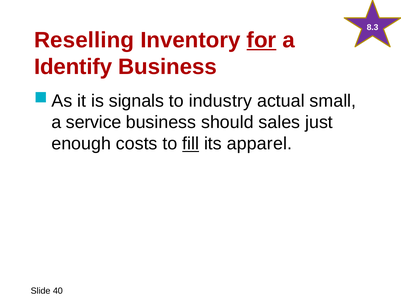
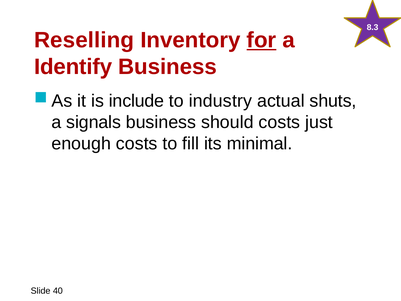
signals: signals -> include
small: small -> shuts
service: service -> signals
should sales: sales -> costs
fill underline: present -> none
apparel: apparel -> minimal
